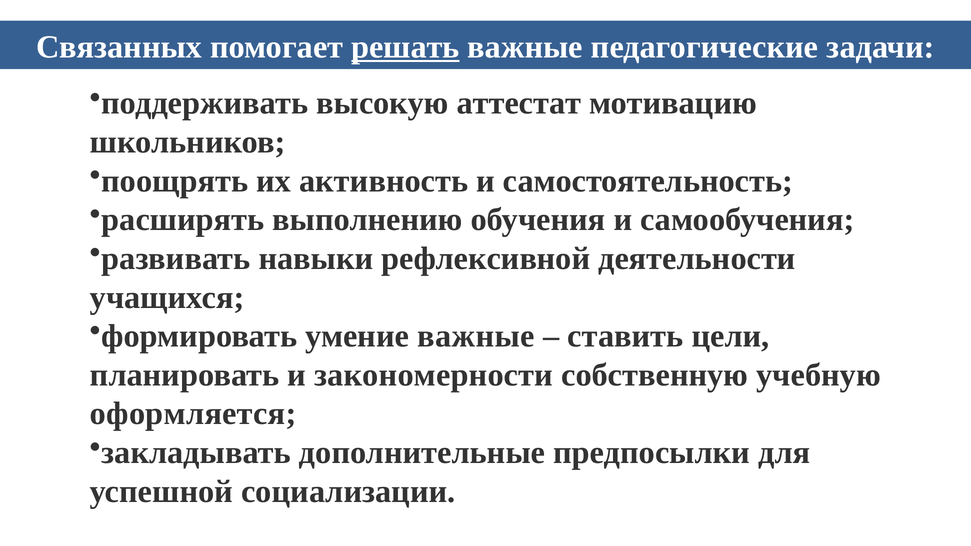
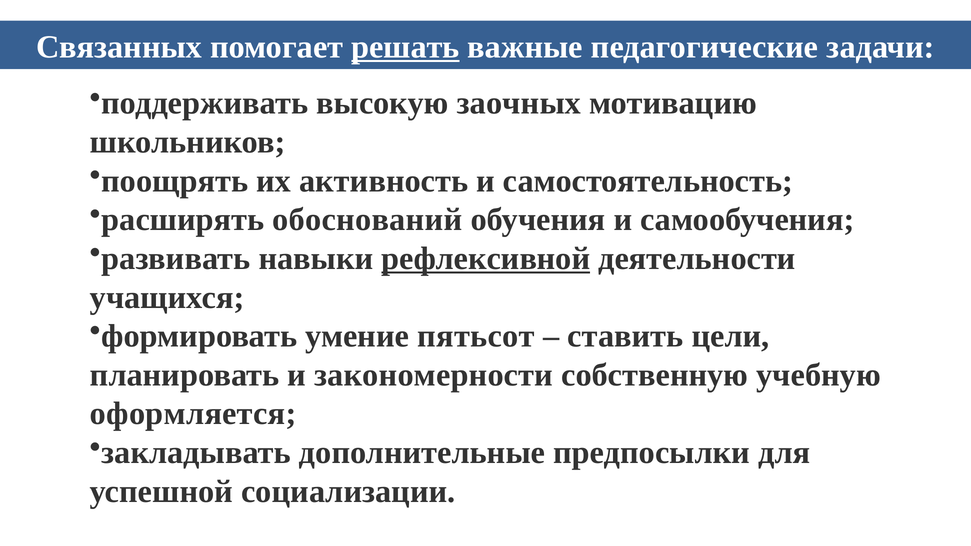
аттестат: аттестат -> заочных
выполнению: выполнению -> обоснований
рефлексивной underline: none -> present
умение важные: важные -> пятьсот
